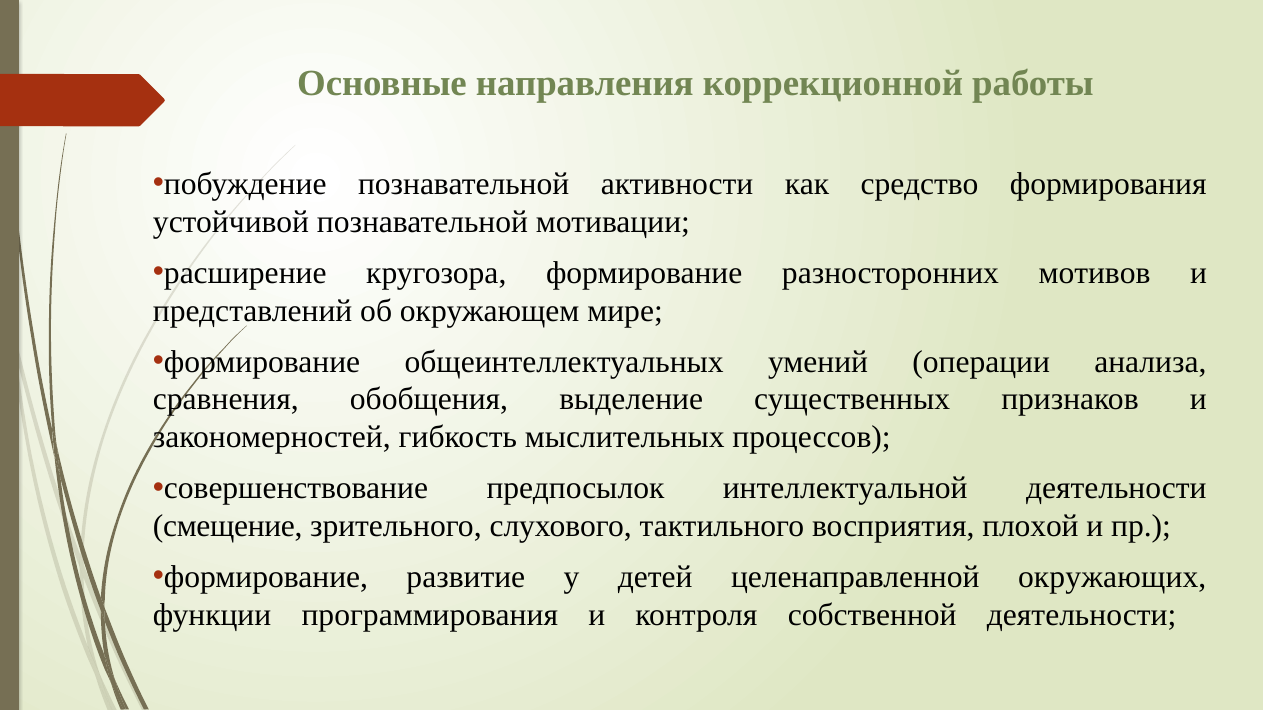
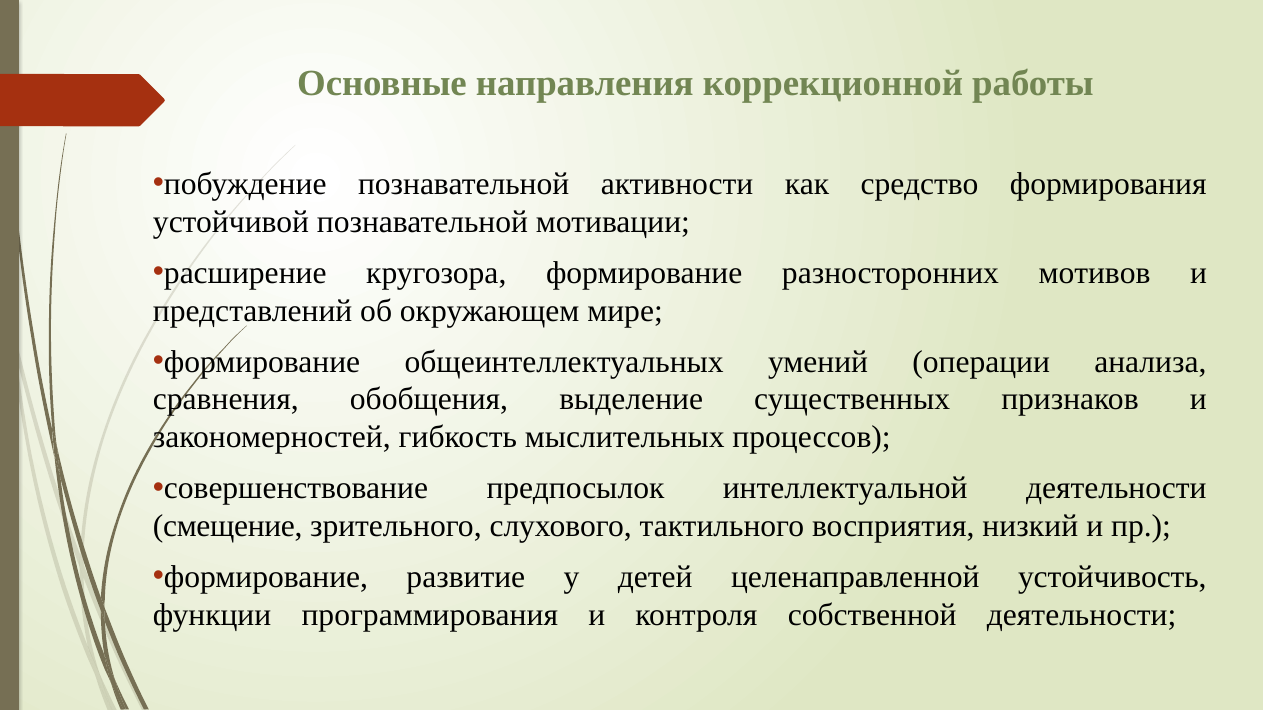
плохой: плохой -> низкий
окружающих: окружающих -> устойчивость
